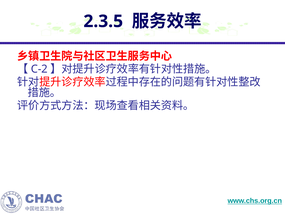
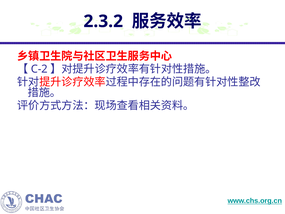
2.3.5: 2.3.5 -> 2.3.2
